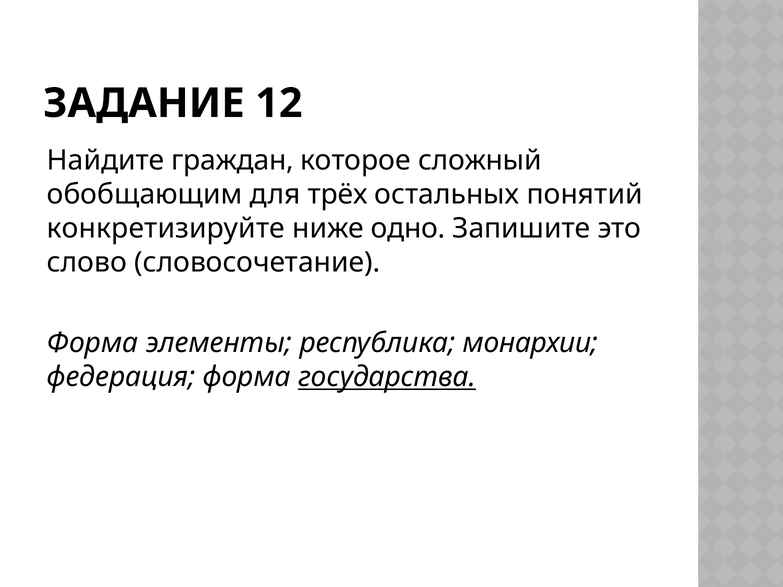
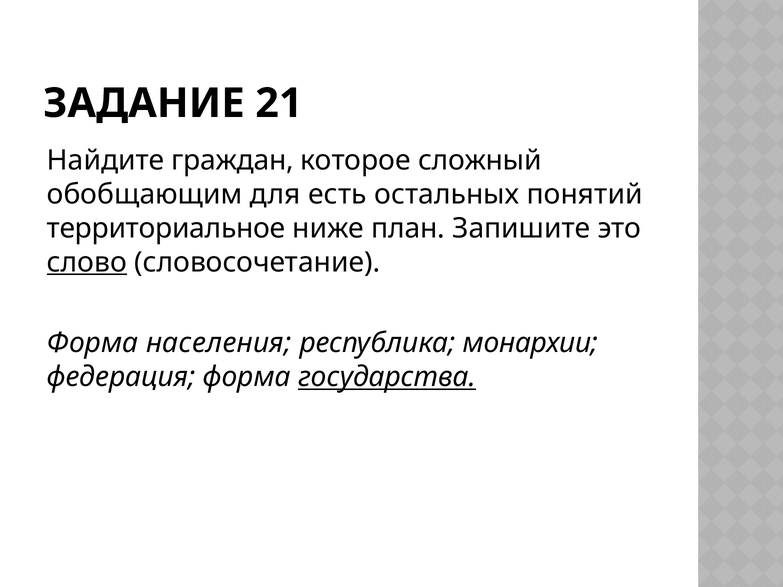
12: 12 -> 21
трёх: трёх -> есть
конкретизируйте: конкретизируйте -> территориальное
одно: одно -> план
слово underline: none -> present
элементы: элементы -> населения
